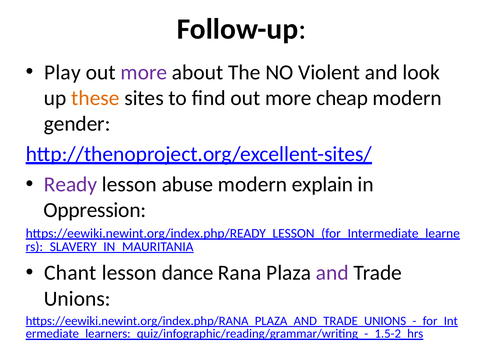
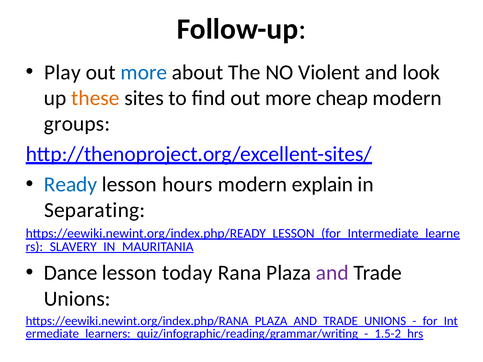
more at (144, 72) colour: purple -> blue
gender: gender -> groups
Ready colour: purple -> blue
abuse: abuse -> hours
Oppression: Oppression -> Separating
Chant: Chant -> Dance
dance: dance -> today
